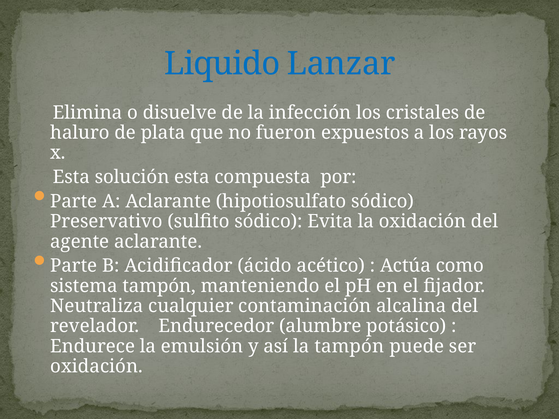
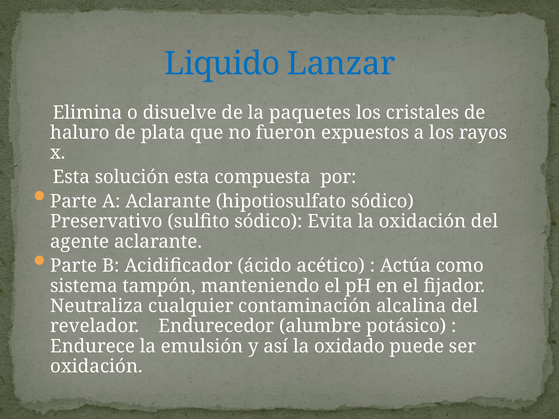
infección: infección -> paquetes
la tampón: tampón -> oxidado
